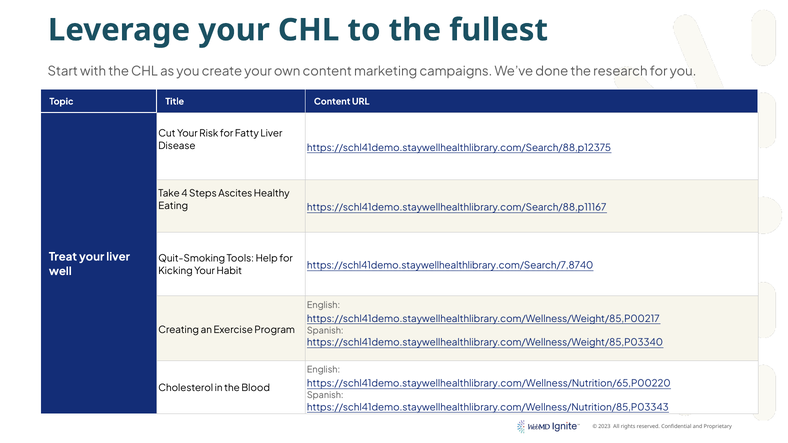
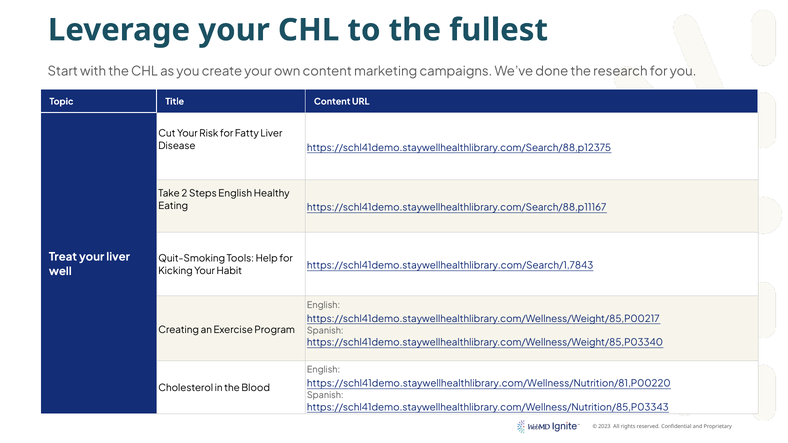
4: 4 -> 2
Steps Ascites: Ascites -> English
https://schl41demo.staywellhealthlibrary.com/Search/7,8740: https://schl41demo.staywellhealthlibrary.com/Search/7,8740 -> https://schl41demo.staywellhealthlibrary.com/Search/1,7843
https://schl41demo.staywellhealthlibrary.com/Wellness/Nutrition/65,P00220: https://schl41demo.staywellhealthlibrary.com/Wellness/Nutrition/65,P00220 -> https://schl41demo.staywellhealthlibrary.com/Wellness/Nutrition/81,P00220
